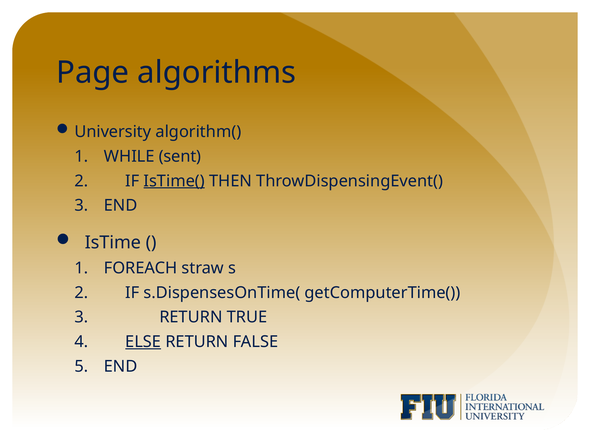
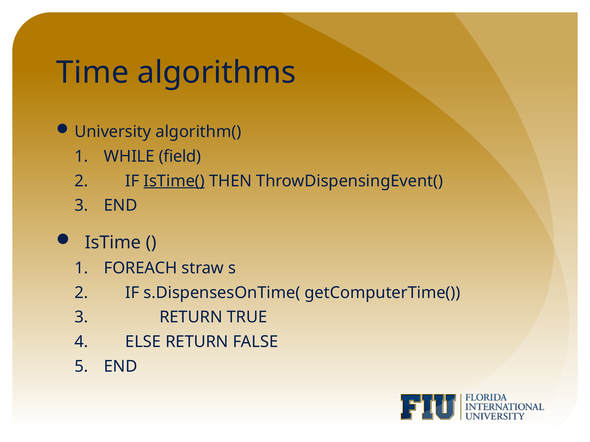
Page: Page -> Time
sent: sent -> field
ELSE underline: present -> none
